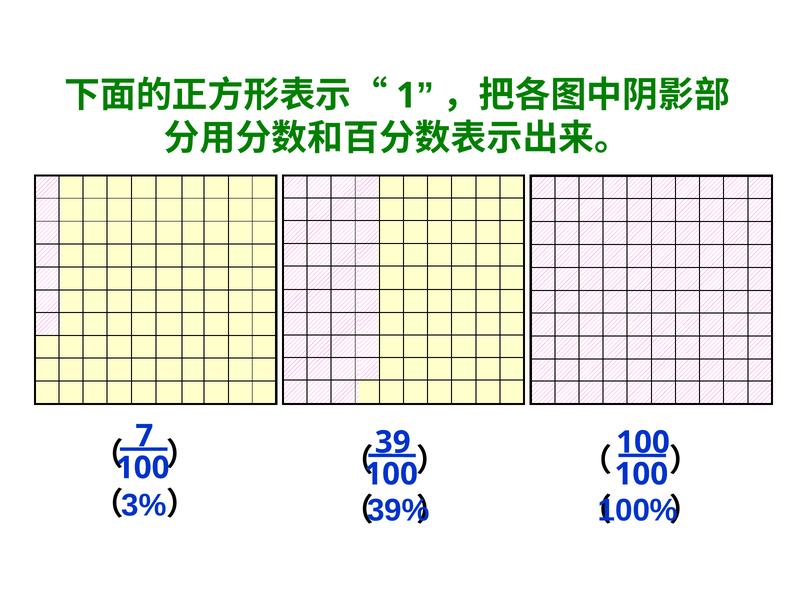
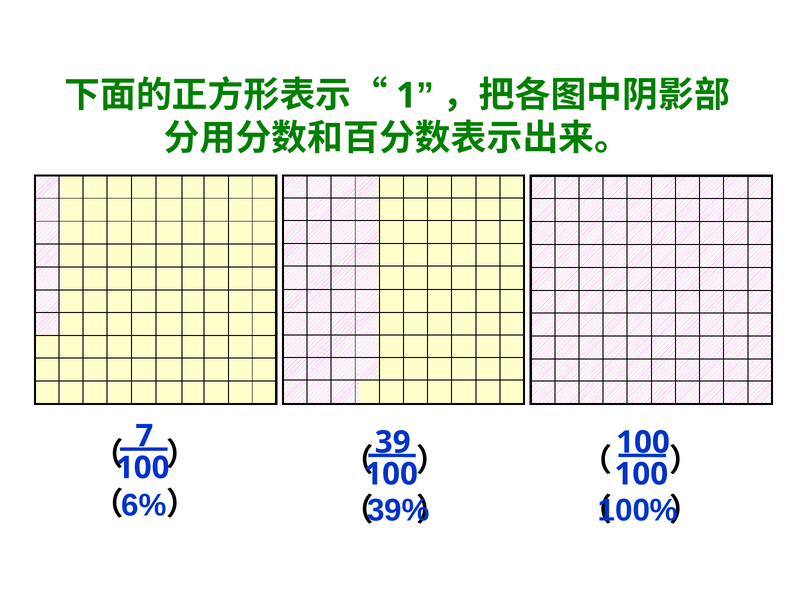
3%: 3% -> 6%
